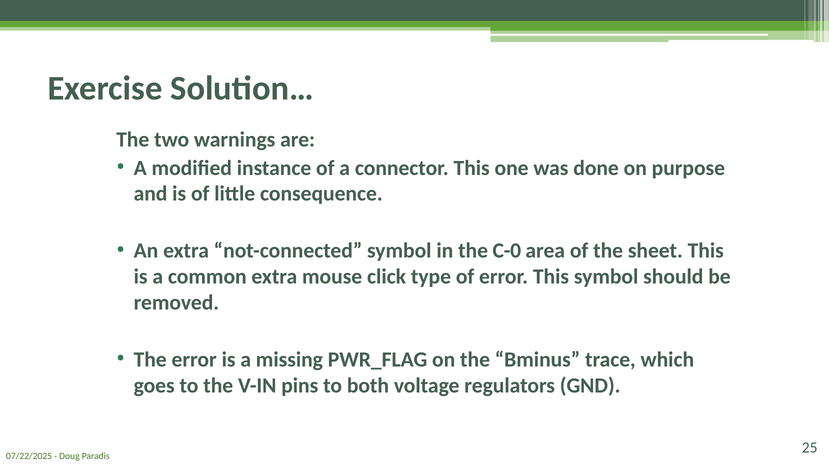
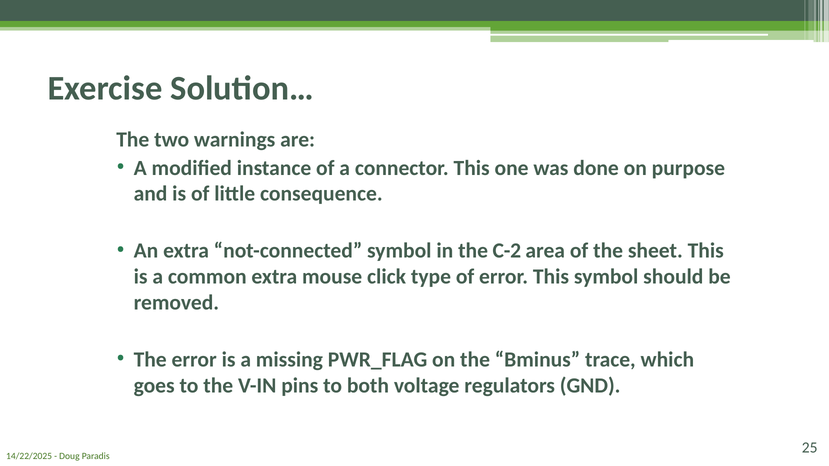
C-0: C-0 -> C-2
07/22/2025: 07/22/2025 -> 14/22/2025
